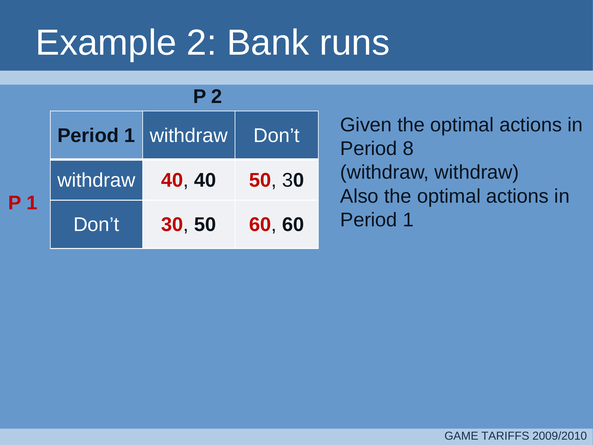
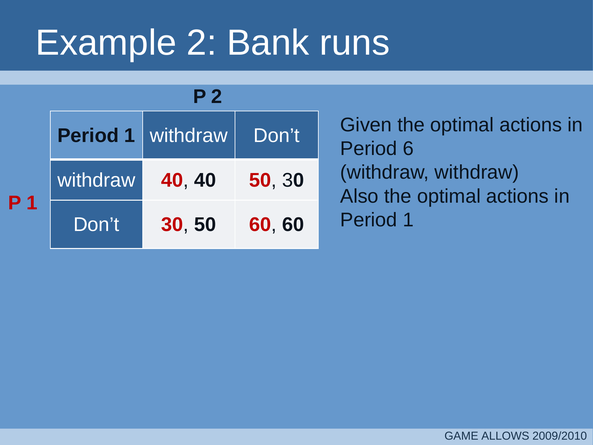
8: 8 -> 6
TARIFFS: TARIFFS -> ALLOWS
